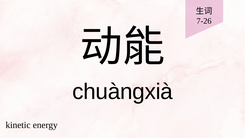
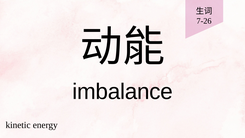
chuàngxià: chuàngxià -> imbalance
